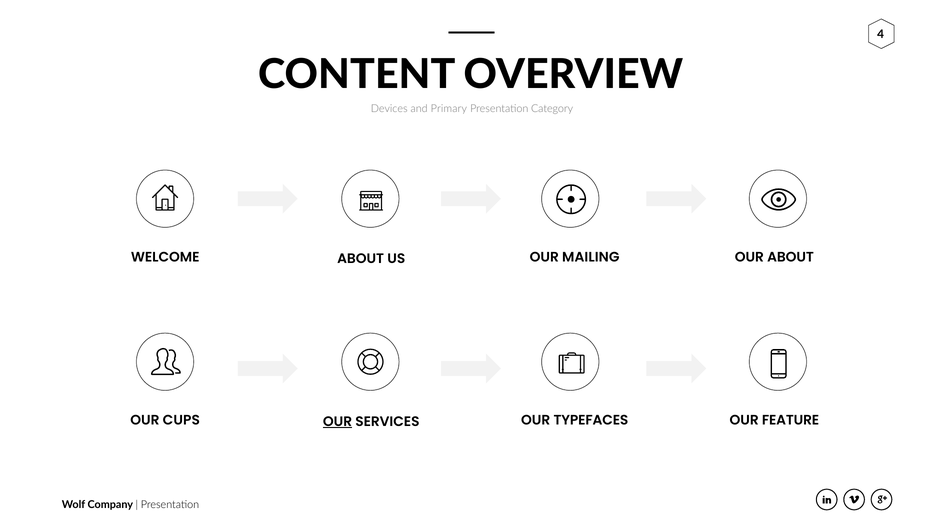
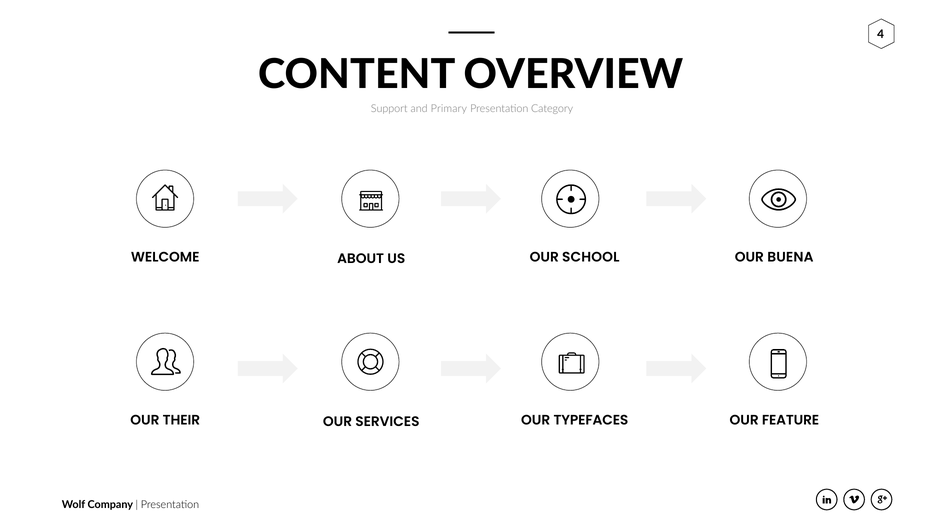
Devices: Devices -> Support
OUR ABOUT: ABOUT -> BUENA
MAILING: MAILING -> SCHOOL
CUPS: CUPS -> THEIR
OUR at (338, 422) underline: present -> none
